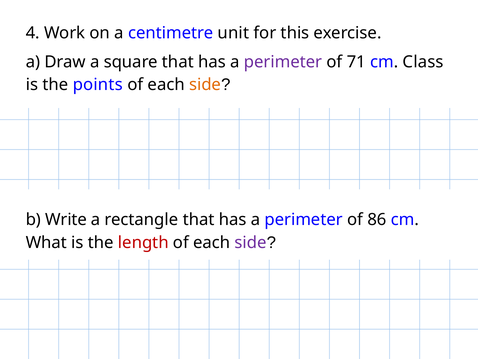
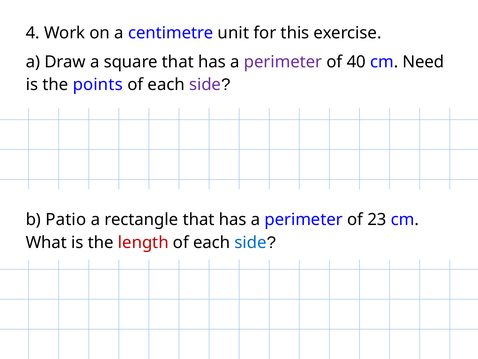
71: 71 -> 40
Class: Class -> Need
side at (205, 85) colour: orange -> purple
Write: Write -> Patio
86: 86 -> 23
side at (251, 242) colour: purple -> blue
